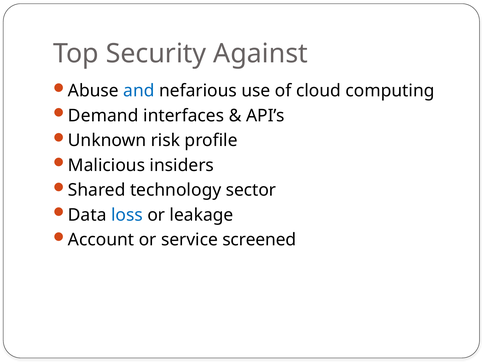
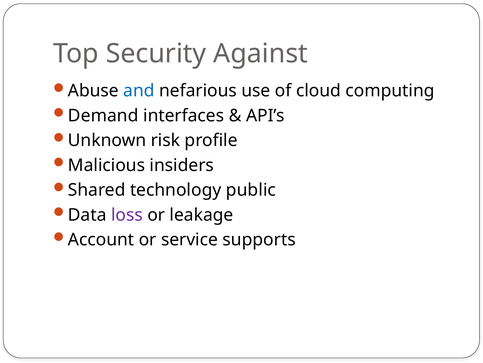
sector: sector -> public
loss colour: blue -> purple
screened: screened -> supports
